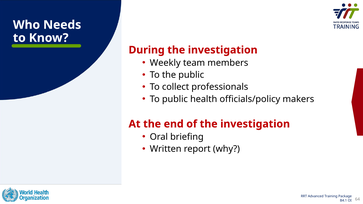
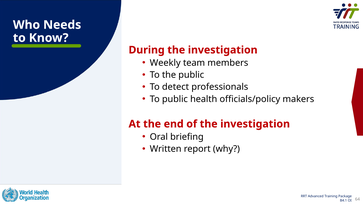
collect: collect -> detect
